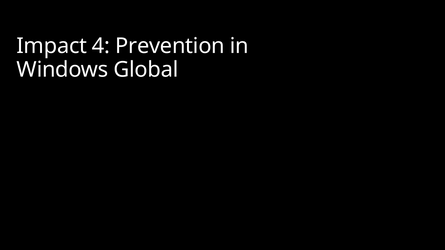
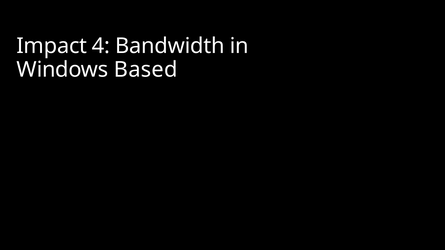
Prevention: Prevention -> Bandwidth
Global: Global -> Based
